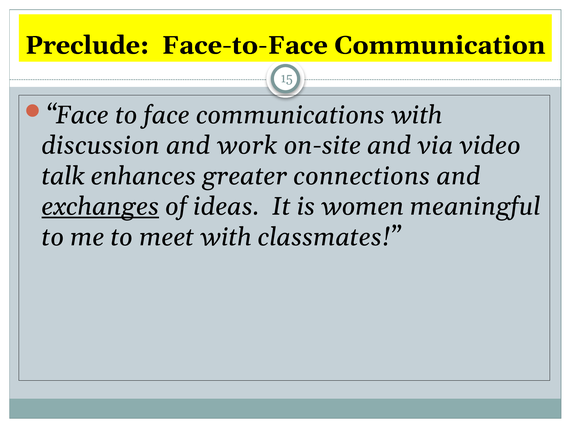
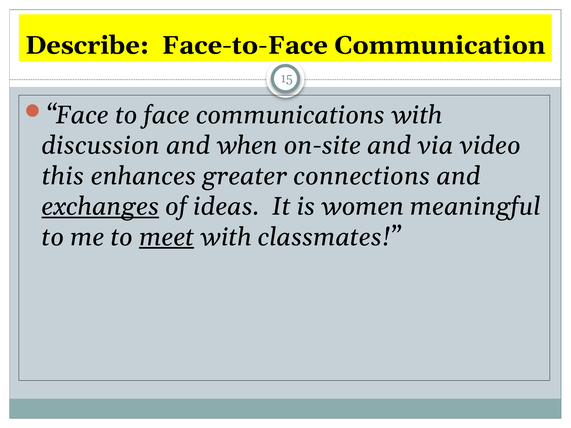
Preclude: Preclude -> Describe
work: work -> when
talk: talk -> this
meet underline: none -> present
